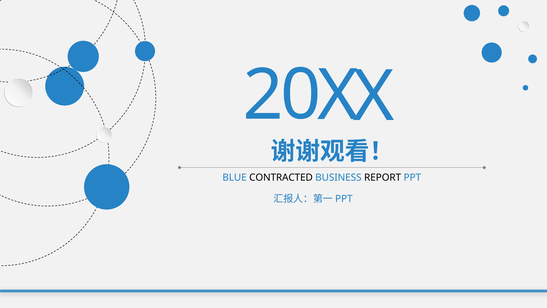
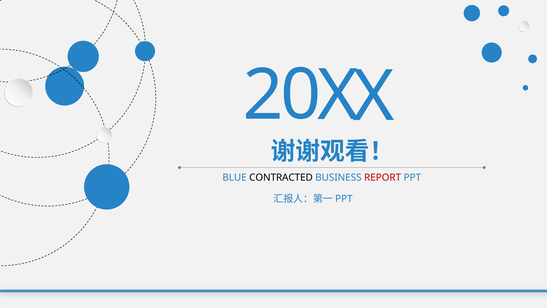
REPORT colour: black -> red
